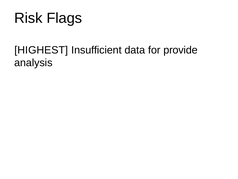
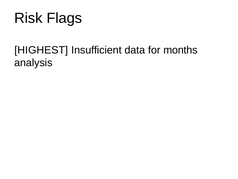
provide: provide -> months
